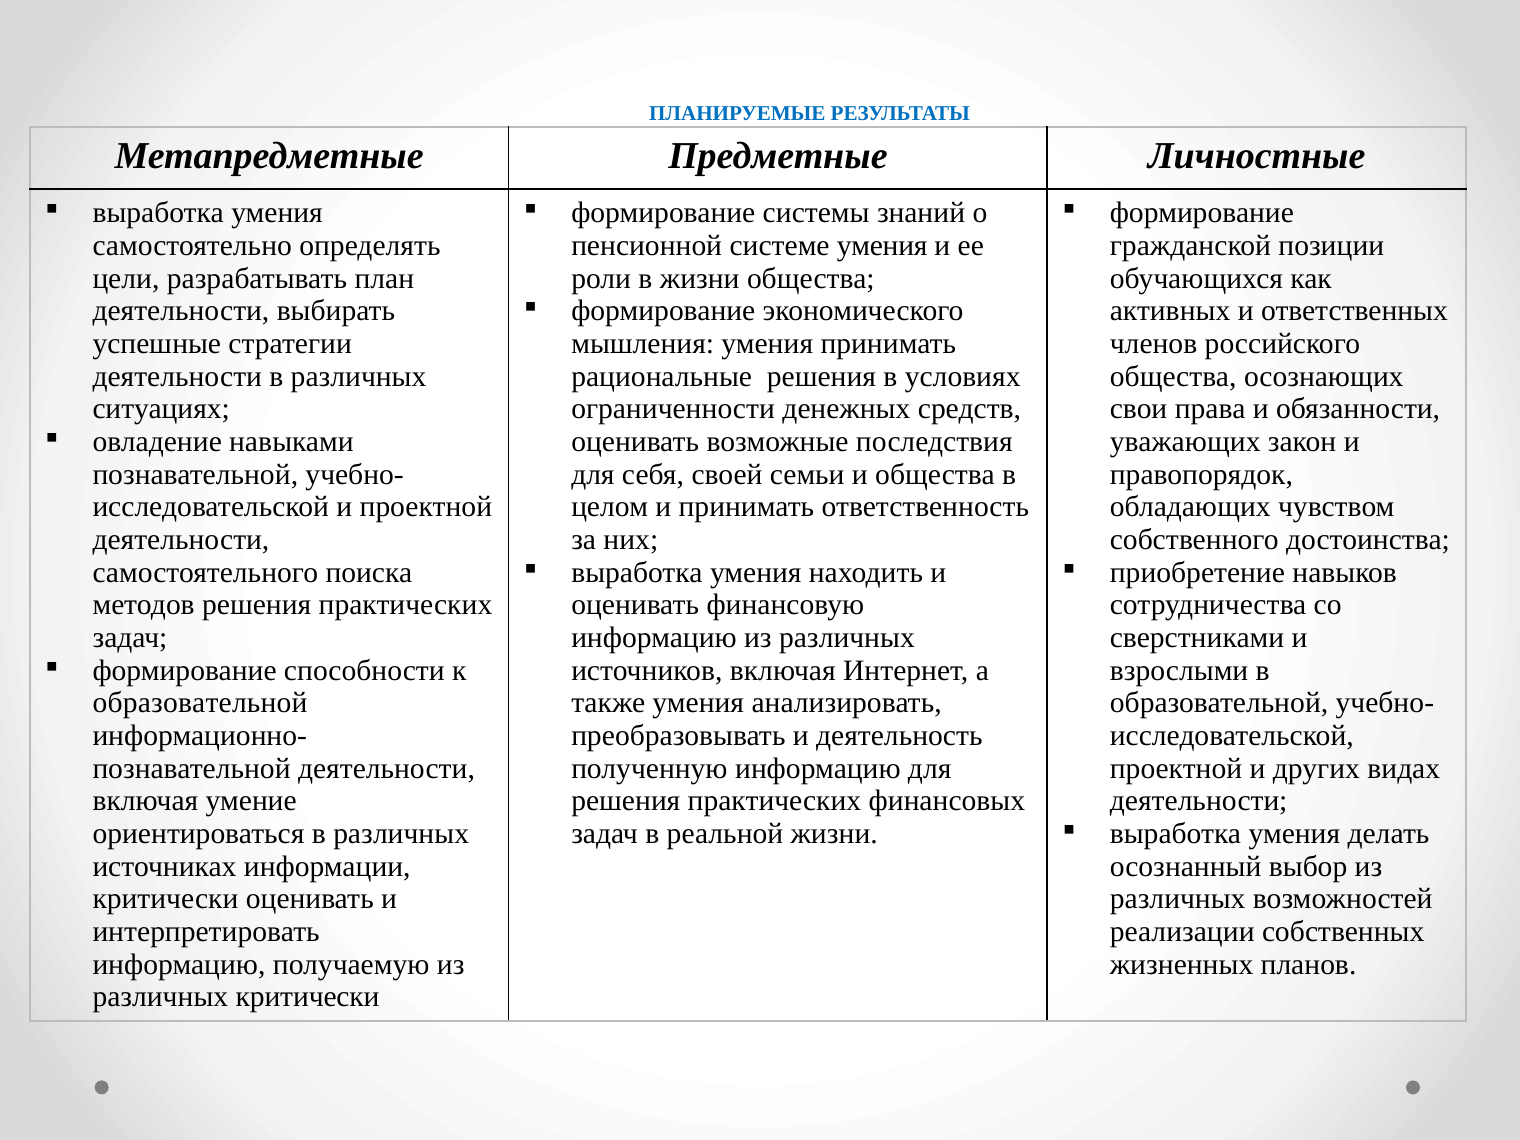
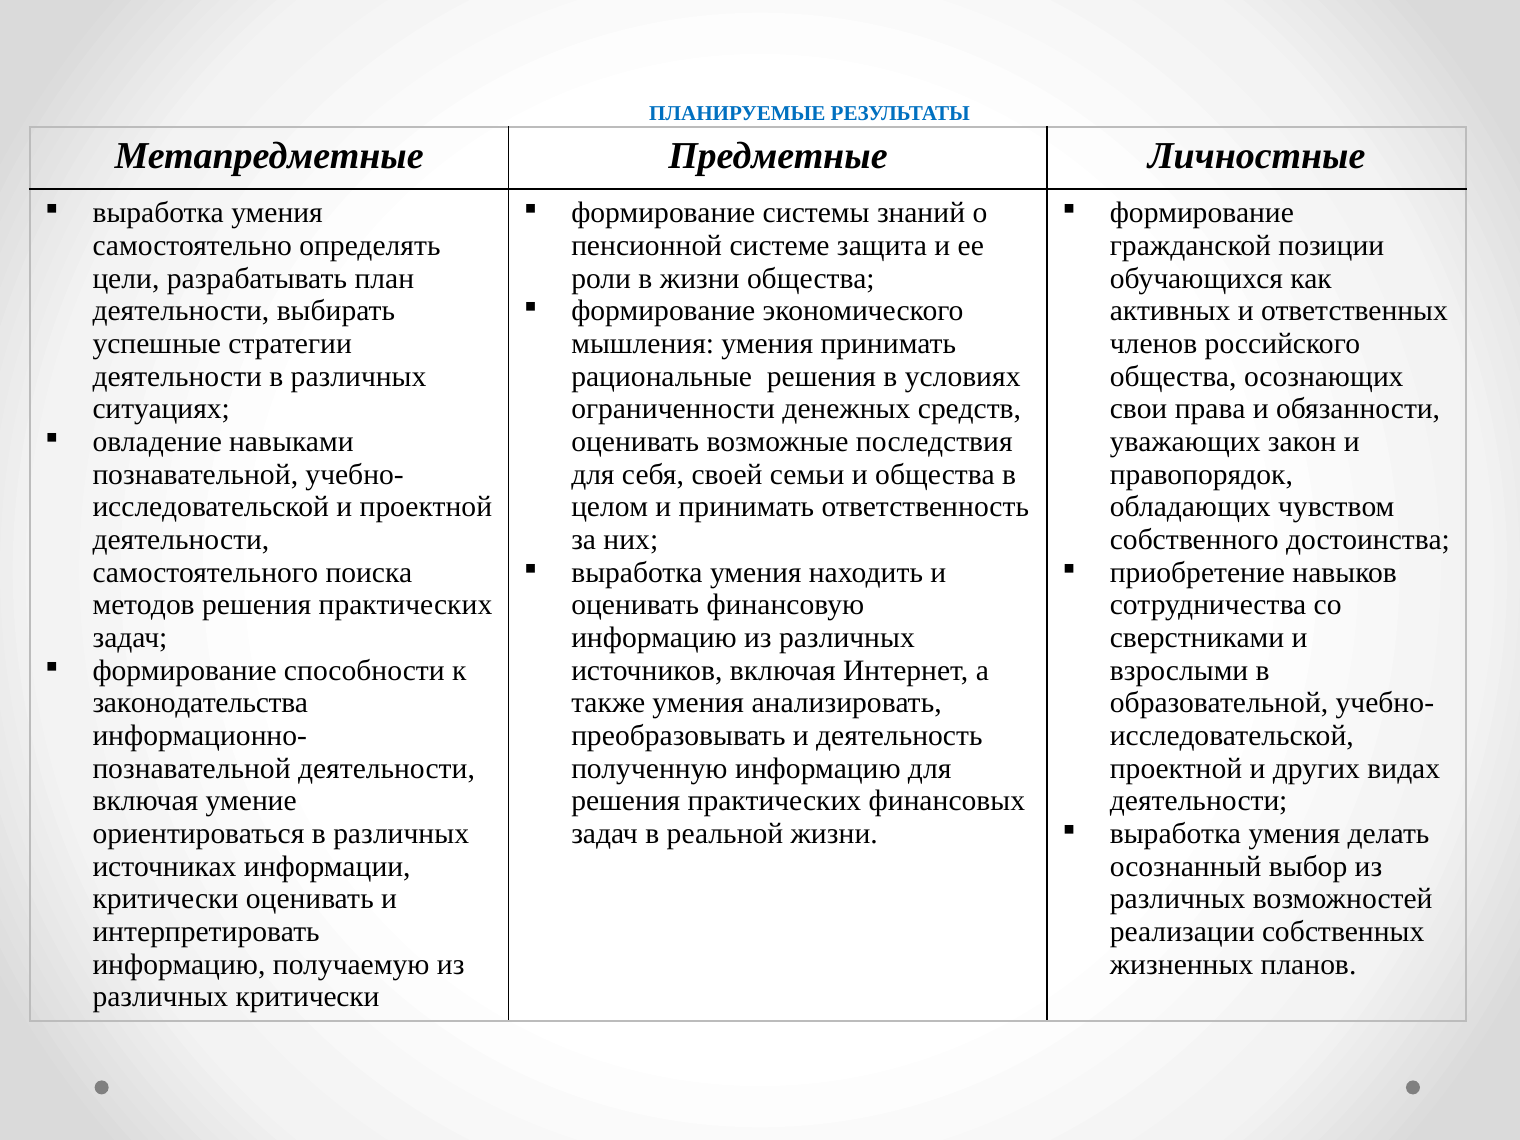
системе умения: умения -> защита
образовательной at (200, 703): образовательной -> законодательства
